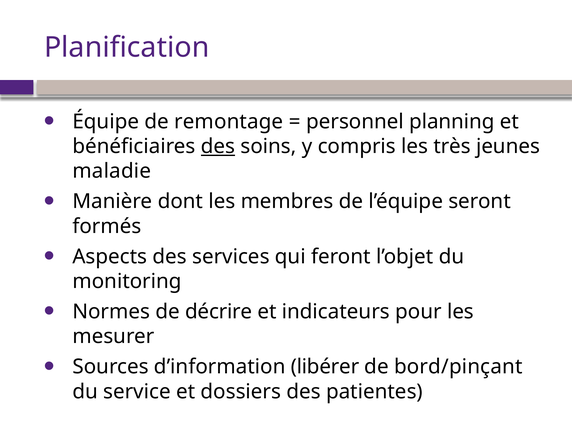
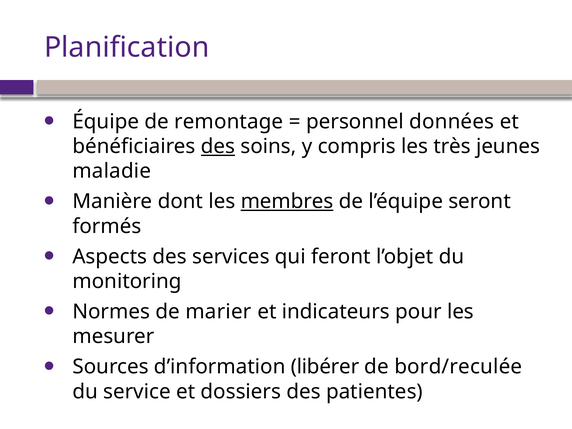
planning: planning -> données
membres underline: none -> present
décrire: décrire -> marier
bord/pinçant: bord/pinçant -> bord/reculée
